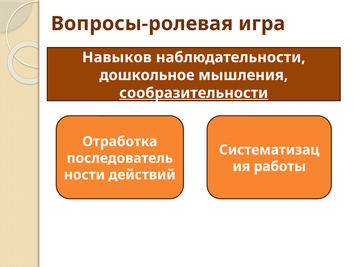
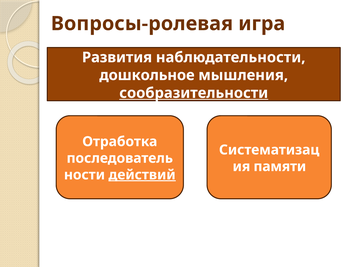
Навыков: Навыков -> Развития
работы: работы -> памяти
действий underline: none -> present
